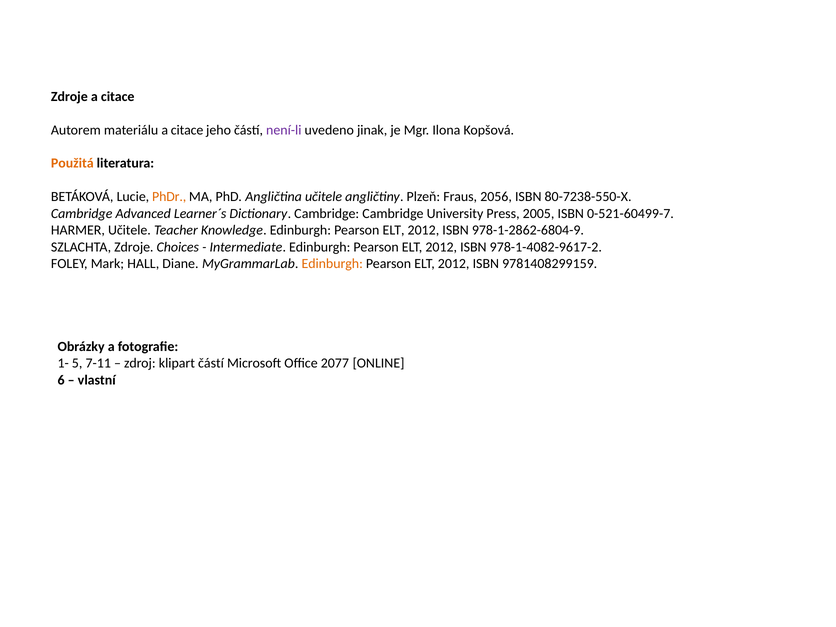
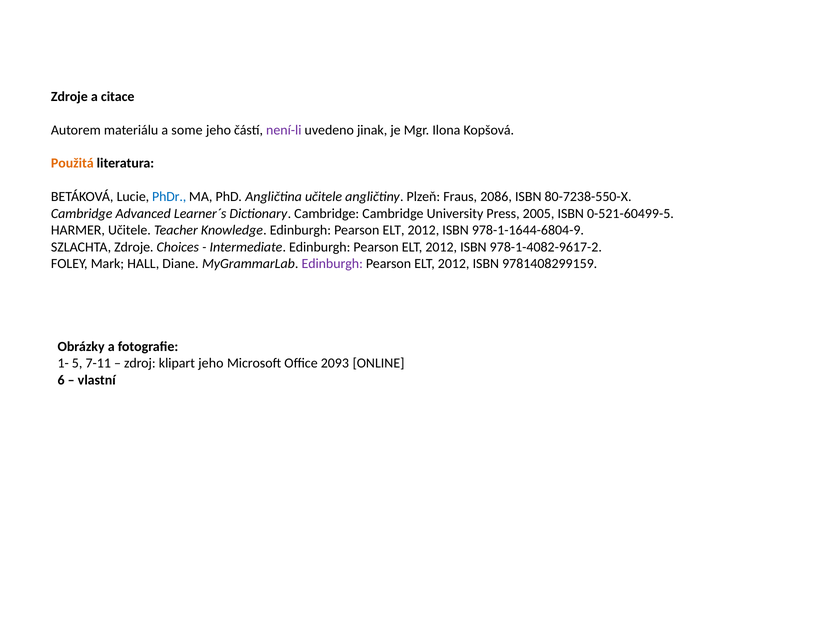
materiálu a citace: citace -> some
PhDr colour: orange -> blue
2056: 2056 -> 2086
0-521-60499-7: 0-521-60499-7 -> 0-521-60499-5
978-1-2862-6804-9: 978-1-2862-6804-9 -> 978-1-1644-6804-9
Edinburgh at (332, 264) colour: orange -> purple
klipart částí: částí -> jeho
2077: 2077 -> 2093
